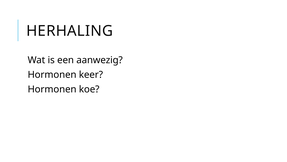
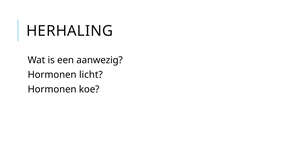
keer: keer -> licht
